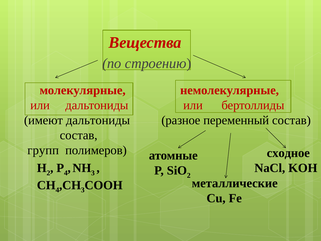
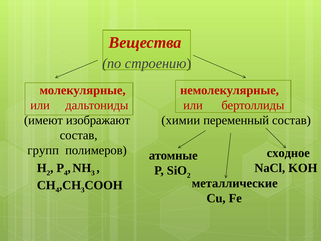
имеют дальтониды: дальтониды -> изображают
разное: разное -> химии
